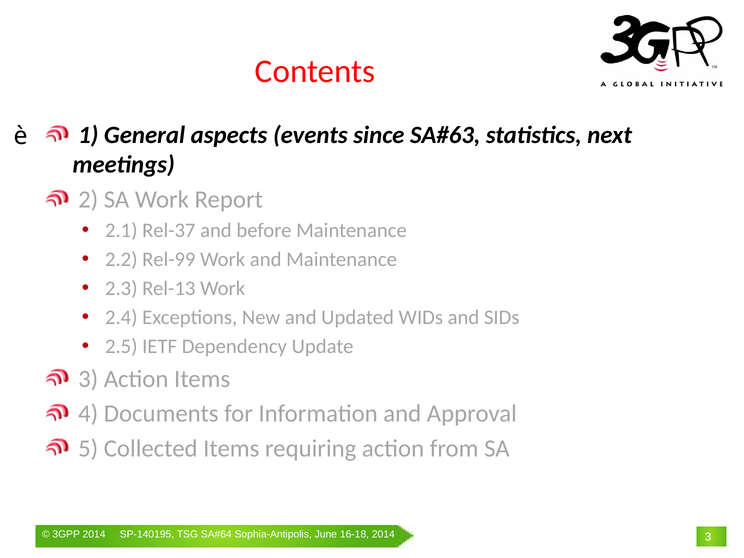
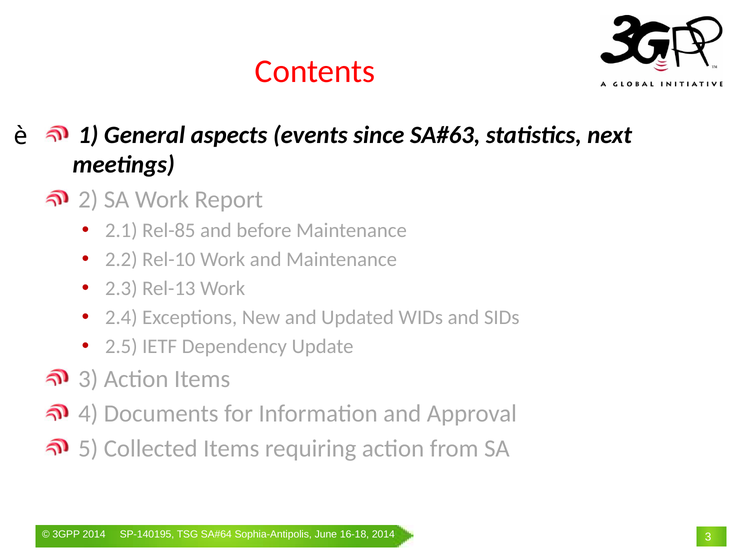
Rel-37: Rel-37 -> Rel-85
Rel-99: Rel-99 -> Rel-10
